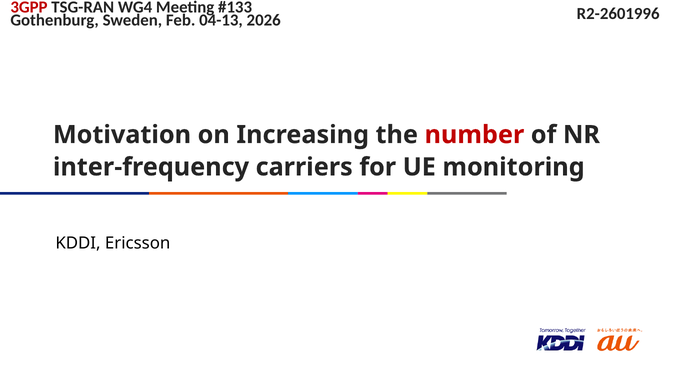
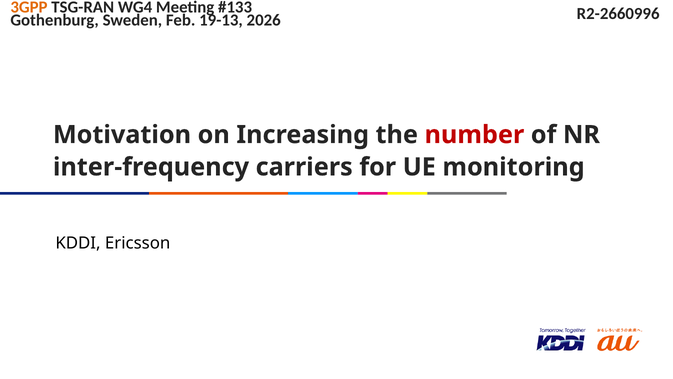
3GPP colour: red -> orange
04-13: 04-13 -> 19-13
R2-2601996: R2-2601996 -> R2-2660996
